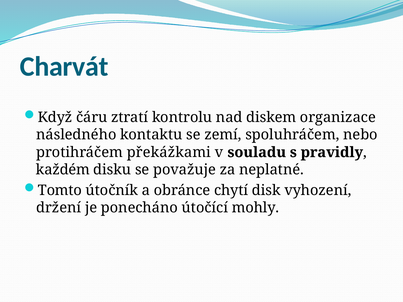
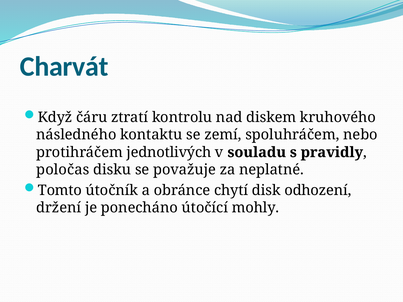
organizace: organizace -> kruhového
překážkami: překážkami -> jednotlivých
každém: každém -> poločas
vyhození: vyhození -> odhození
